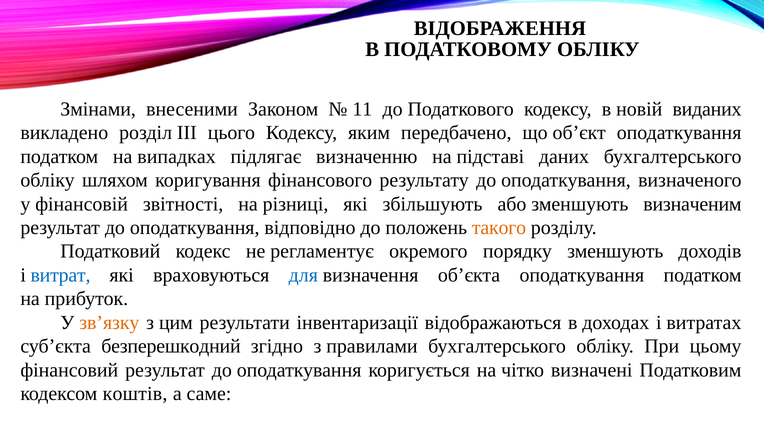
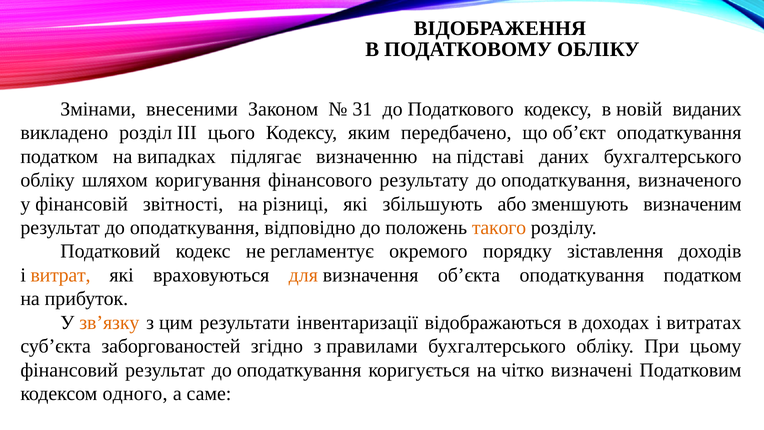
11: 11 -> 31
порядку зменшують: зменшують -> зіставлення
витрат colour: blue -> orange
для colour: blue -> orange
безперешкодний: безперешкодний -> заборгованостей
коштів: коштів -> одного
